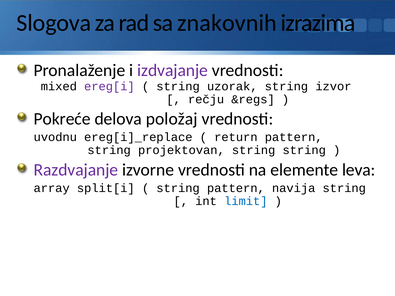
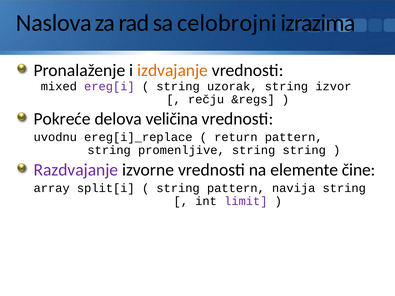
Slogova: Slogova -> Naslova
znakovnih: znakovnih -> celobrojni
izdvajanje colour: purple -> orange
položaj: položaj -> veličina
projektovan: projektovan -> promenljive
leva: leva -> čine
limit colour: blue -> purple
